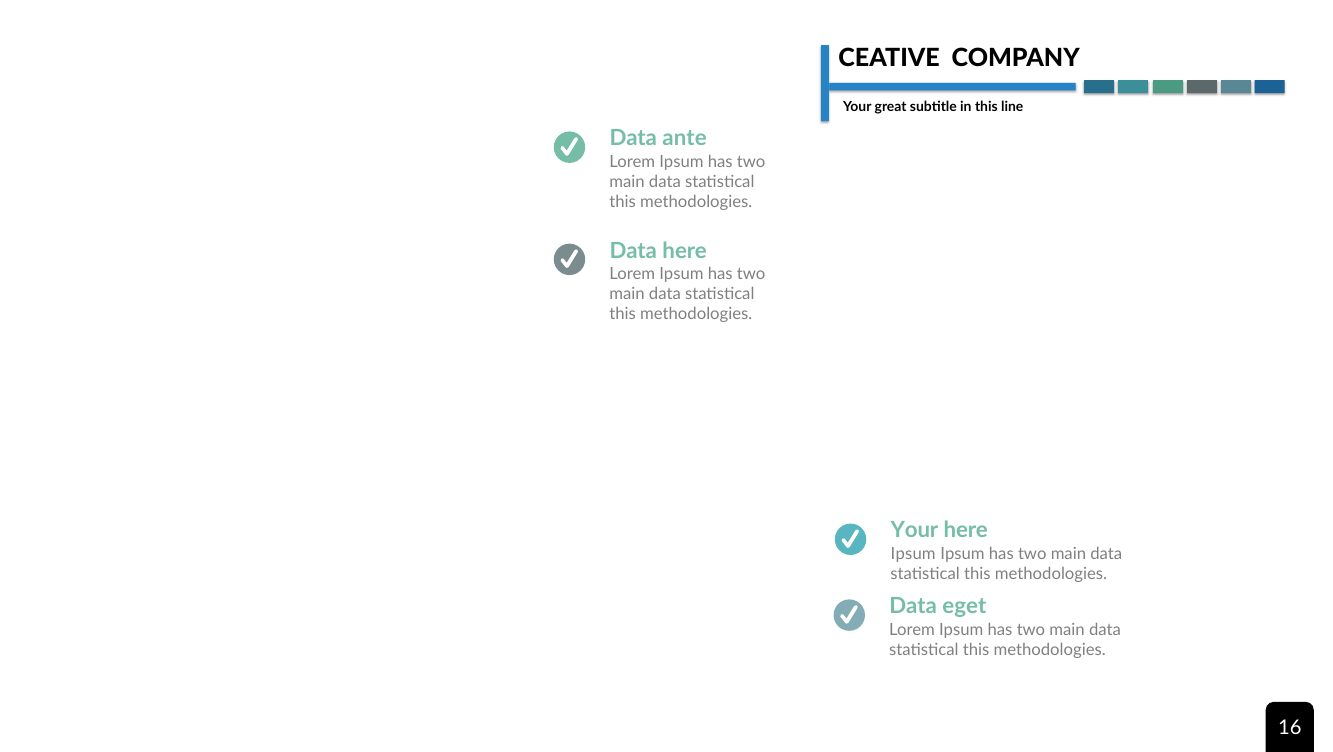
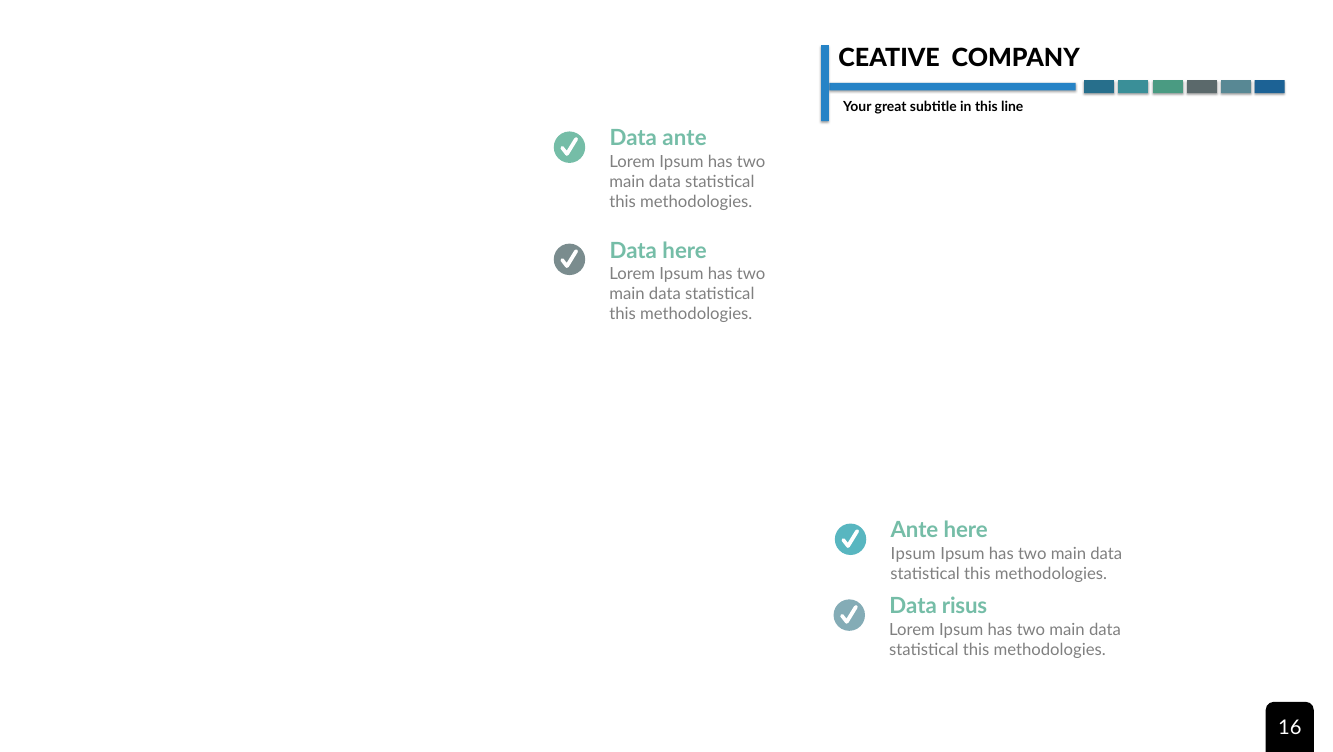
Your at (914, 530): Your -> Ante
eget: eget -> risus
